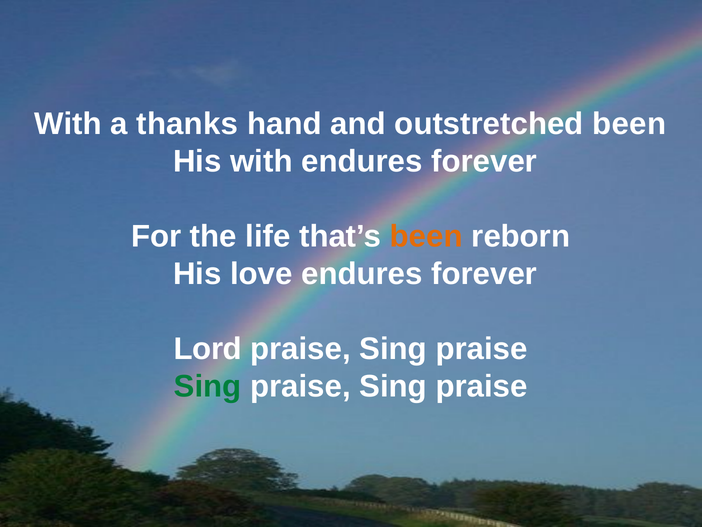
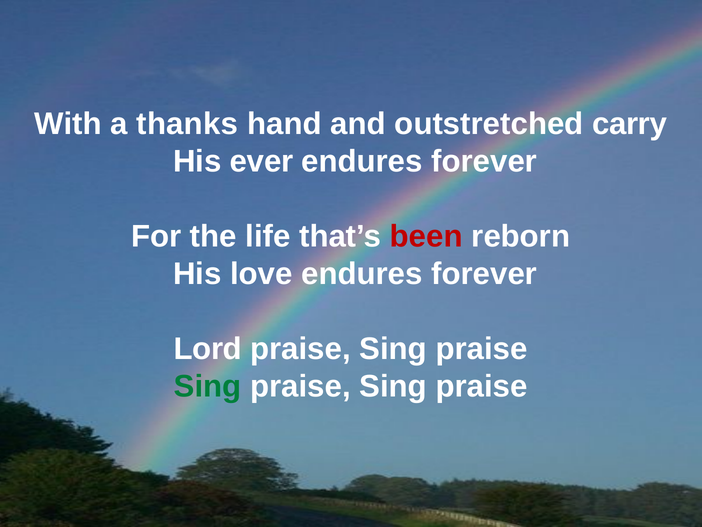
outstretched been: been -> carry
His with: with -> ever
been at (426, 236) colour: orange -> red
